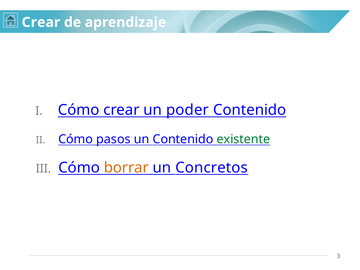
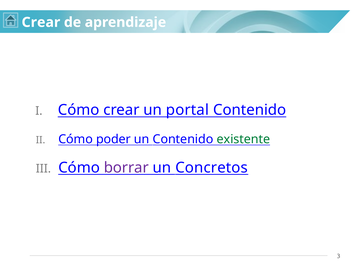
poder: poder -> portal
pasos: pasos -> poder
borrar colour: orange -> purple
